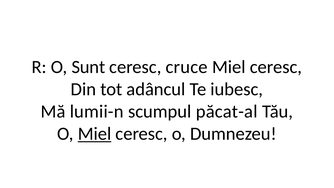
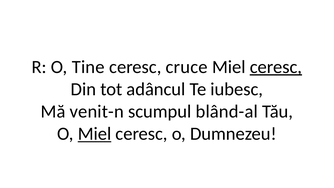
Sunt: Sunt -> Tine
ceresc at (276, 67) underline: none -> present
lumii-n: lumii-n -> venit-n
păcat-al: păcat-al -> blând-al
